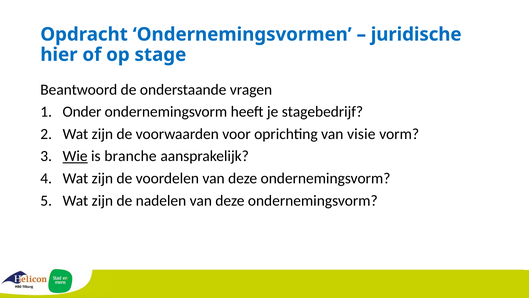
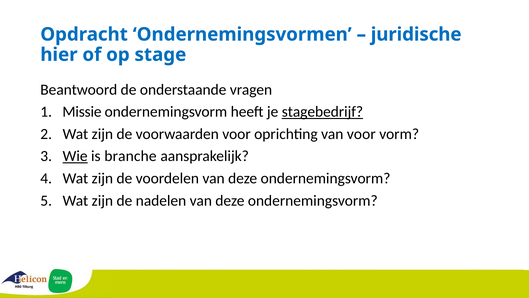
Onder: Onder -> Missie
stagebedrijf underline: none -> present
van visie: visie -> voor
